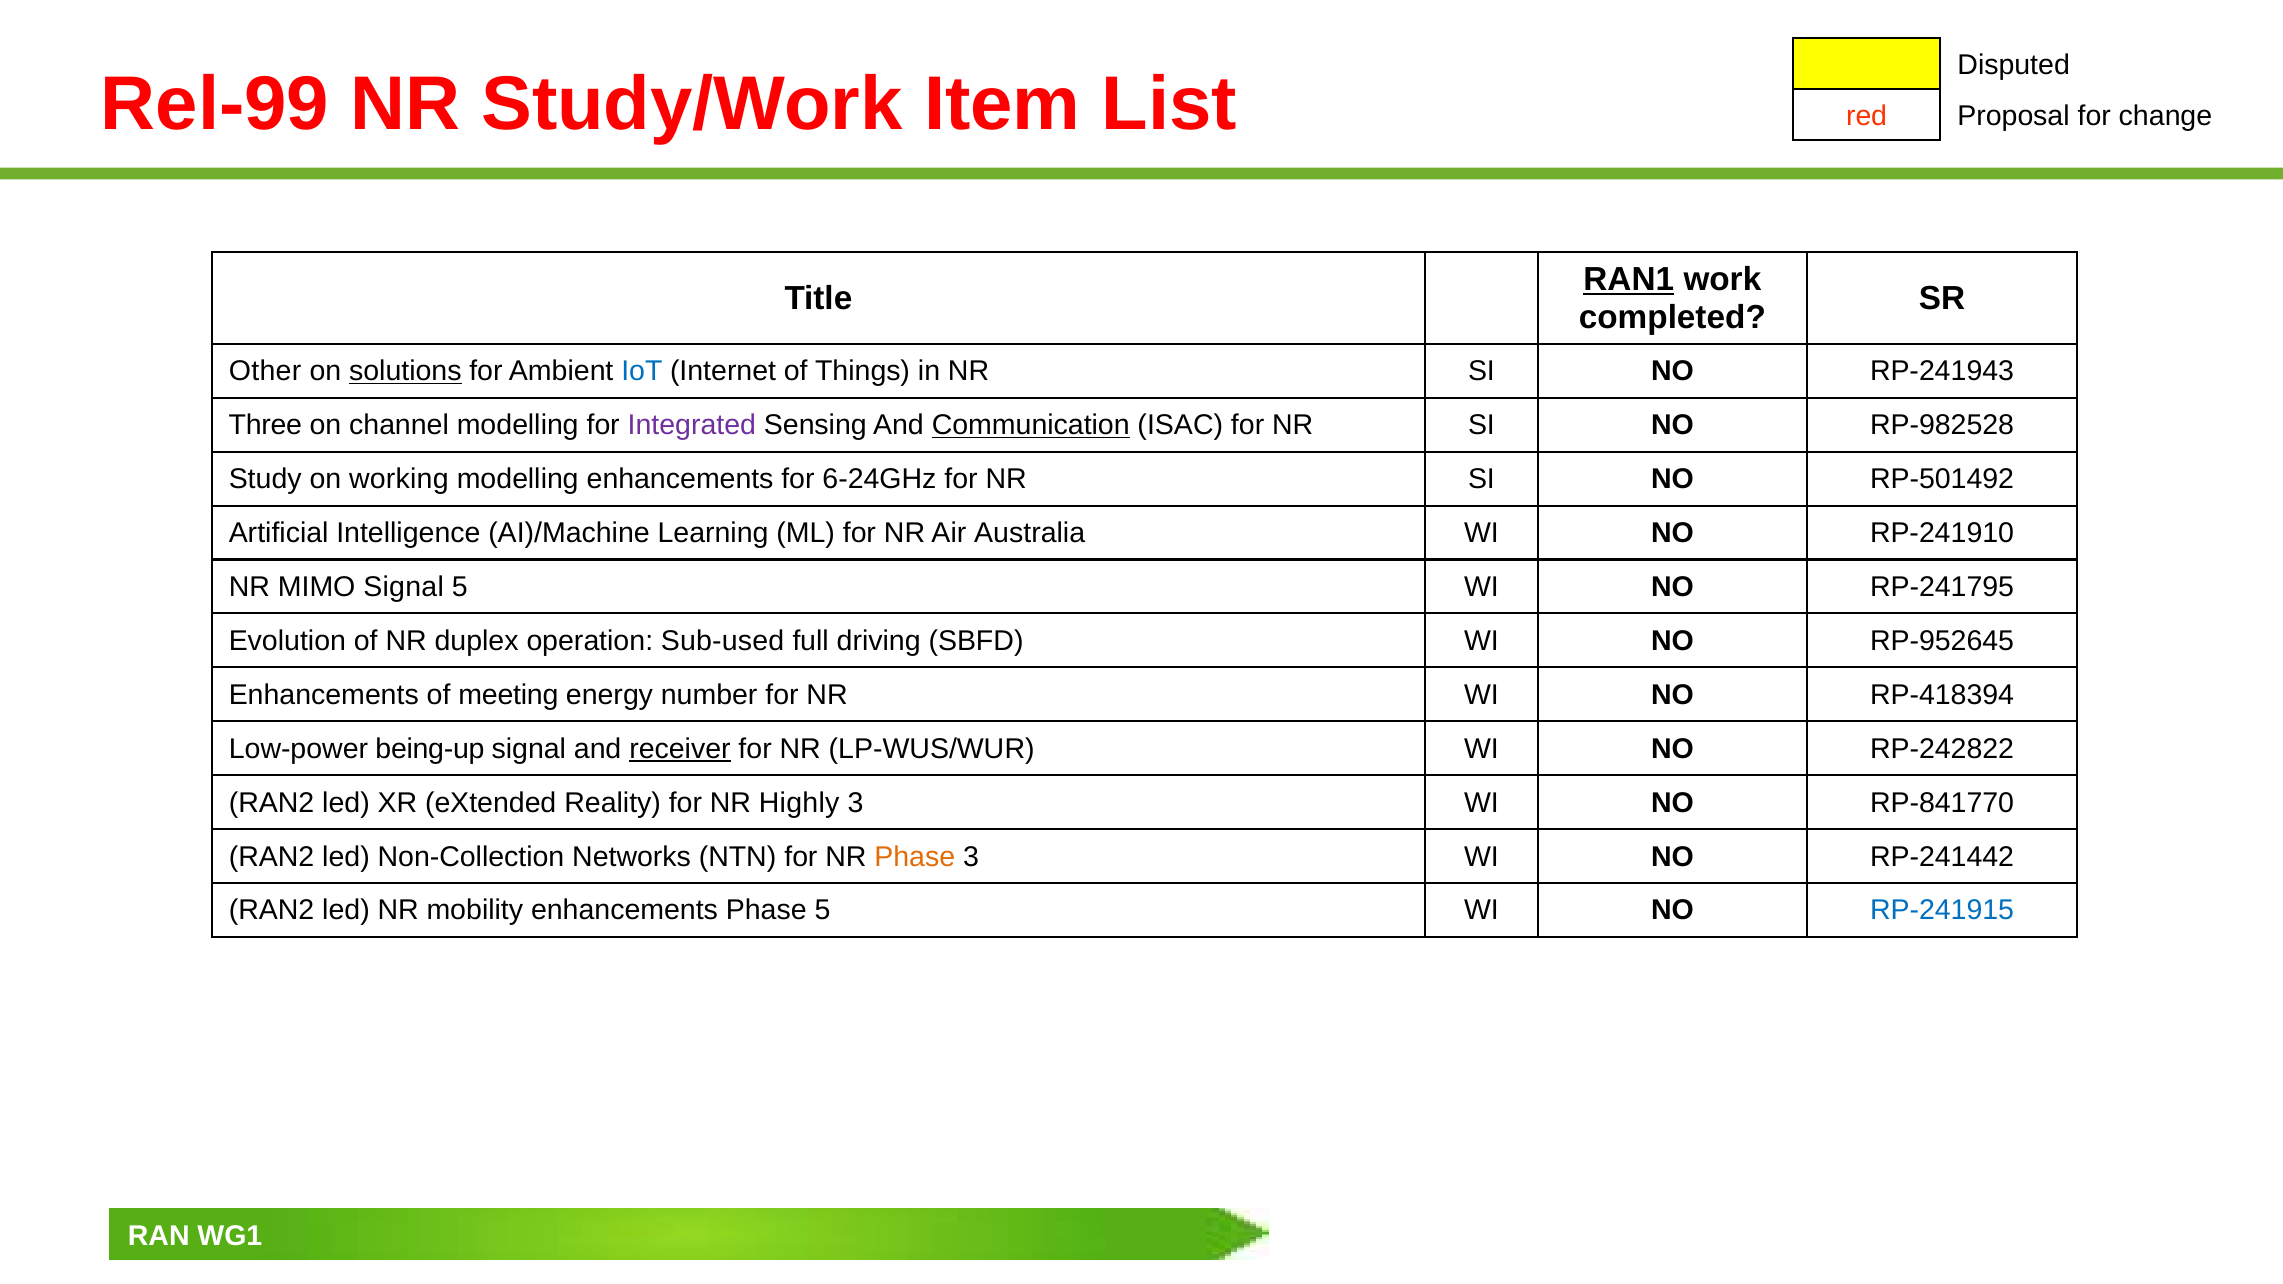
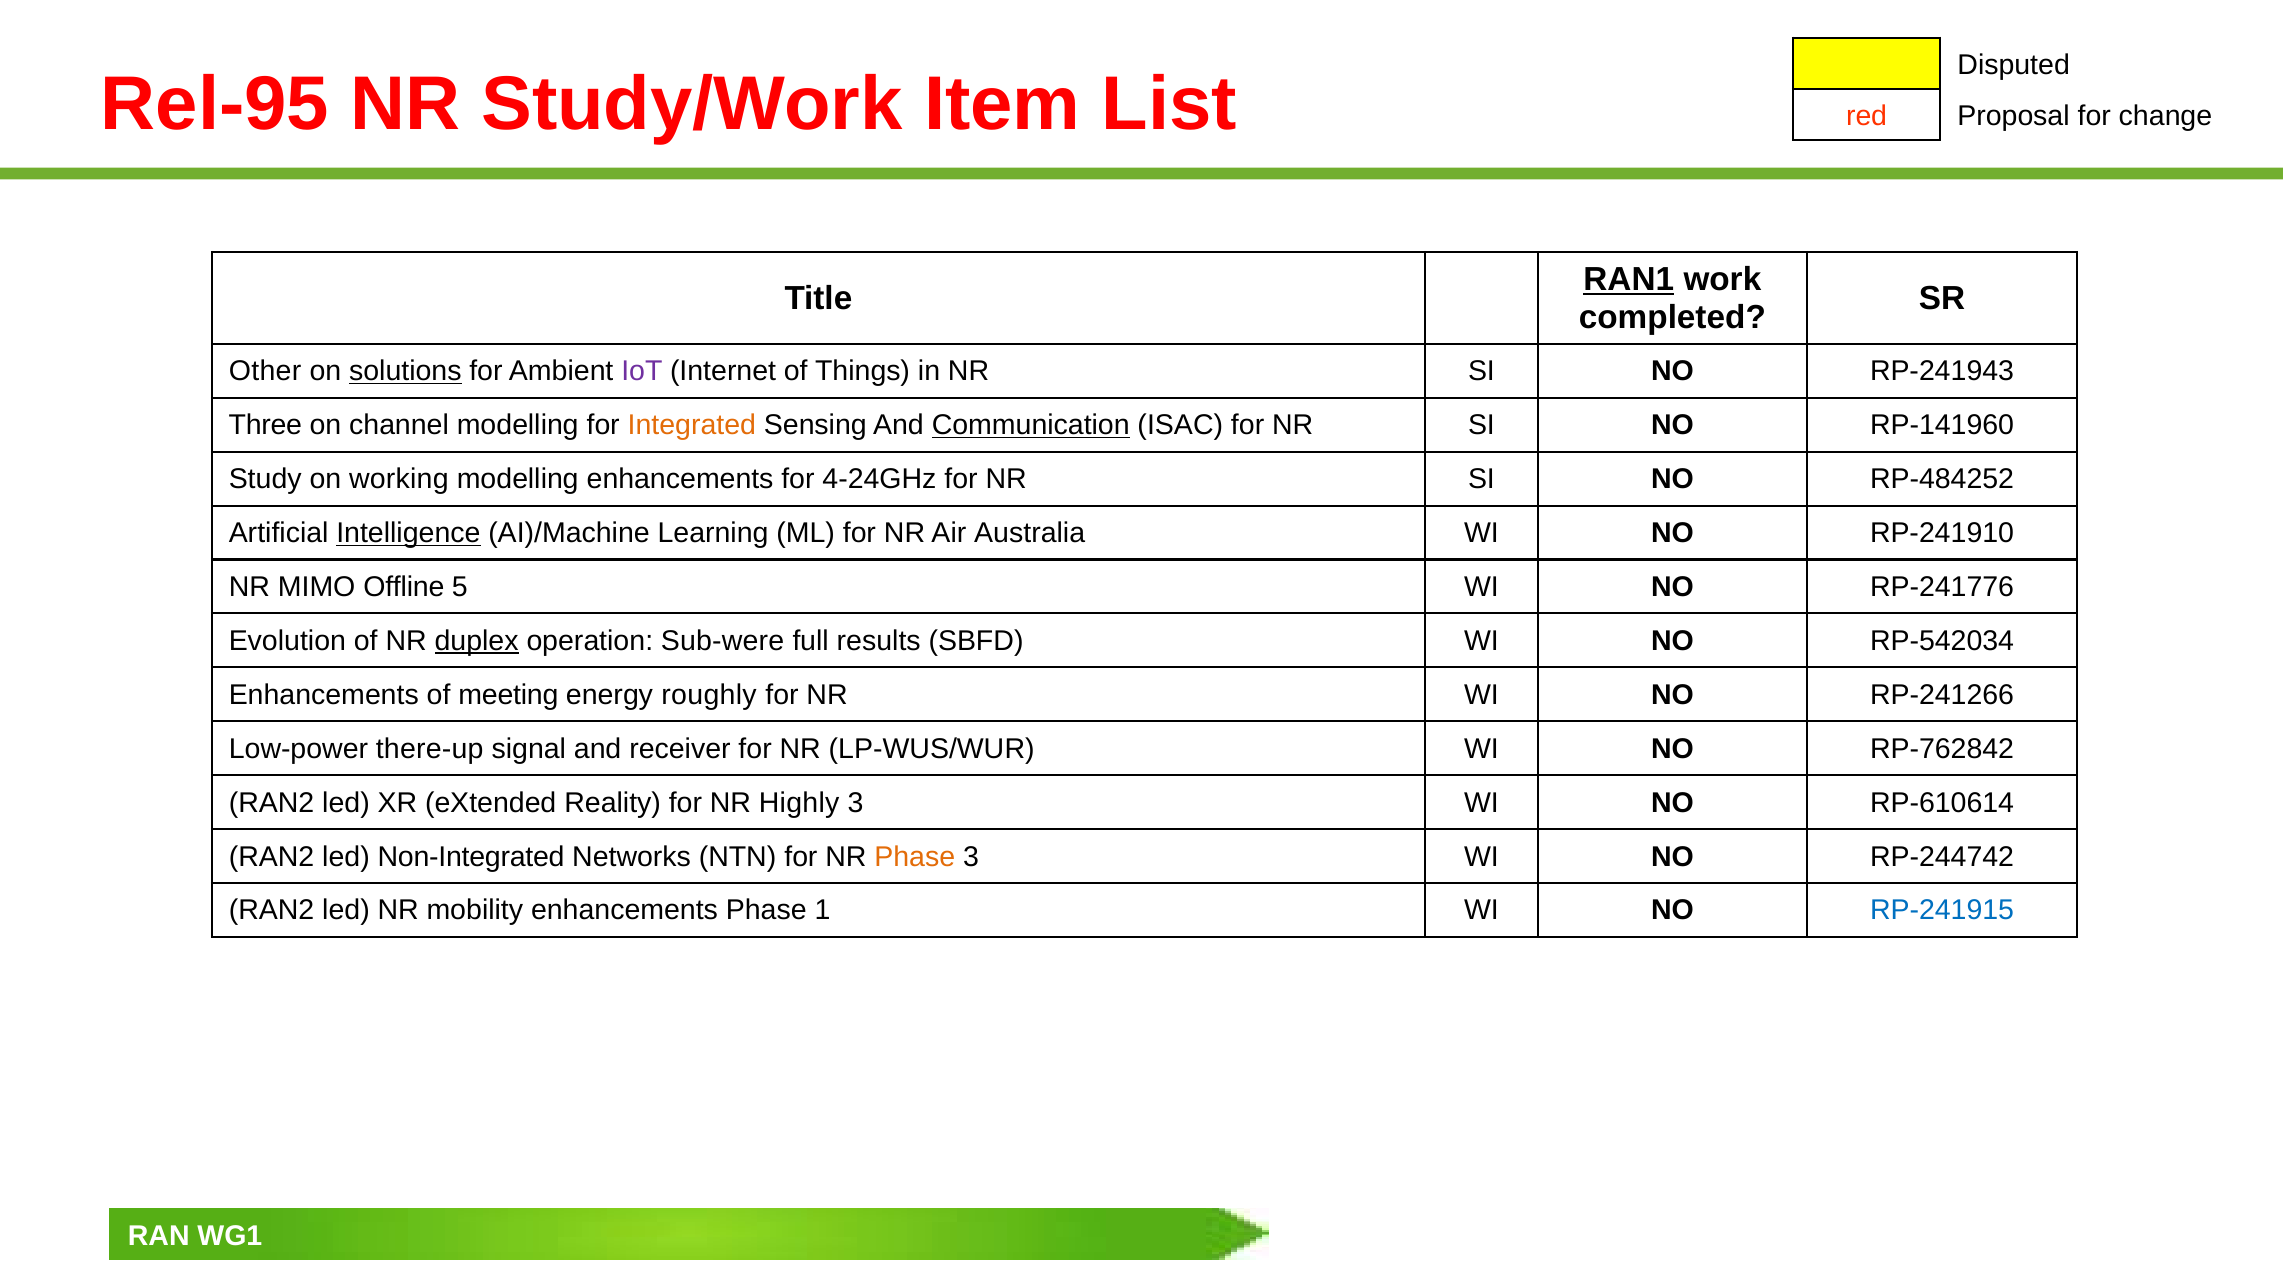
Rel-99: Rel-99 -> Rel-95
IoT colour: blue -> purple
Integrated colour: purple -> orange
RP-982528: RP-982528 -> RP-141960
6-24GHz: 6-24GHz -> 4-24GHz
RP-501492: RP-501492 -> RP-484252
Intelligence underline: none -> present
MIMO Signal: Signal -> Offline
RP-241795: RP-241795 -> RP-241776
duplex underline: none -> present
Sub-used: Sub-used -> Sub-were
driving: driving -> results
RP-952645: RP-952645 -> RP-542034
number: number -> roughly
RP-418394: RP-418394 -> RP-241266
being-up: being-up -> there-up
receiver underline: present -> none
RP-242822: RP-242822 -> RP-762842
RP-841770: RP-841770 -> RP-610614
Non-Collection: Non-Collection -> Non-Integrated
RP-241442: RP-241442 -> RP-244742
Phase 5: 5 -> 1
